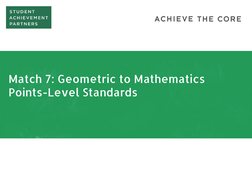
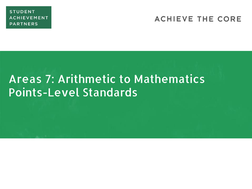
Match: Match -> Areas
Geometric: Geometric -> Arithmetic
